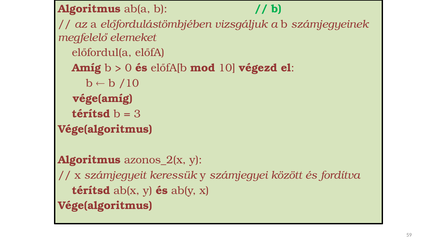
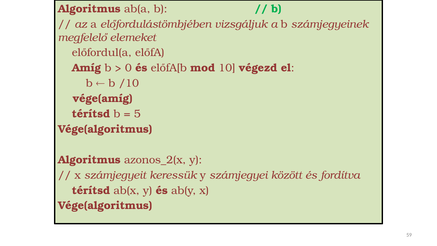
3: 3 -> 5
